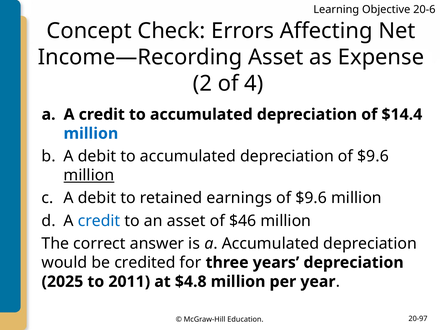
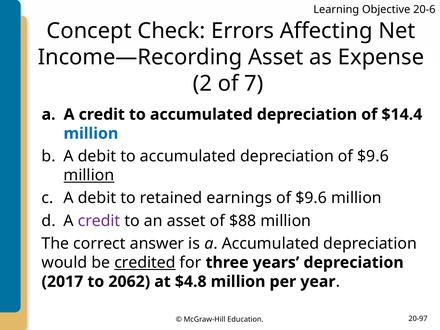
4: 4 -> 7
credit at (99, 221) colour: blue -> purple
$46: $46 -> $88
credited underline: none -> present
2025: 2025 -> 2017
2011: 2011 -> 2062
